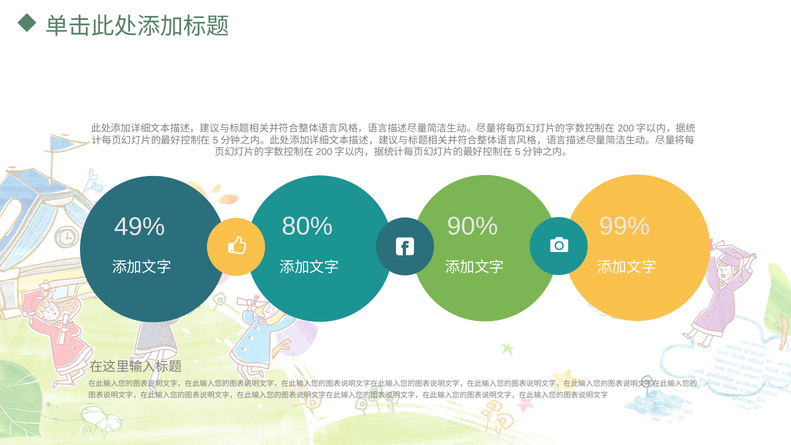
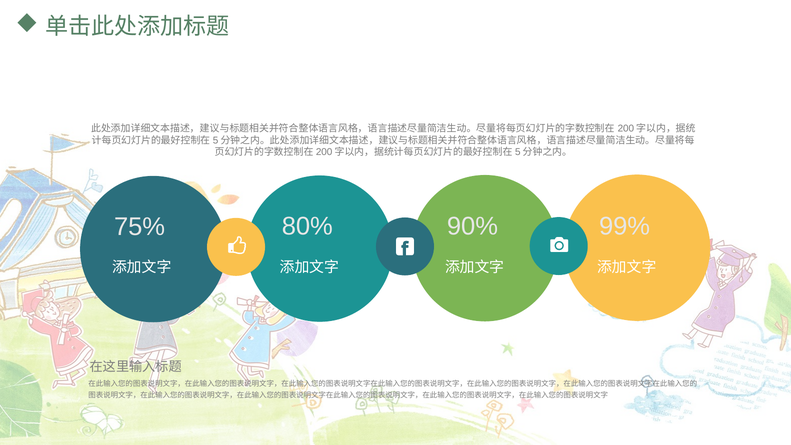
49%: 49% -> 75%
